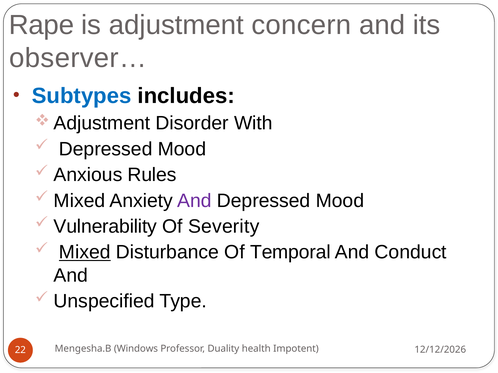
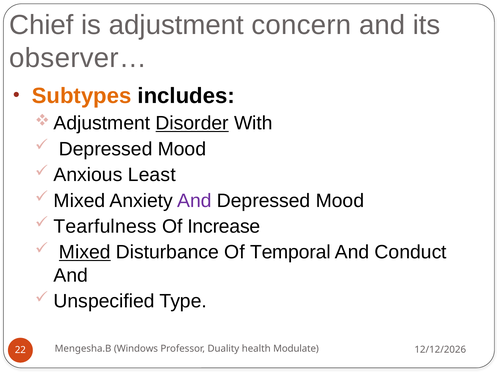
Rape: Rape -> Chief
Subtypes colour: blue -> orange
Disorder underline: none -> present
Rules: Rules -> Least
Vulnerability: Vulnerability -> Tearfulness
Severity: Severity -> Increase
Impotent: Impotent -> Modulate
